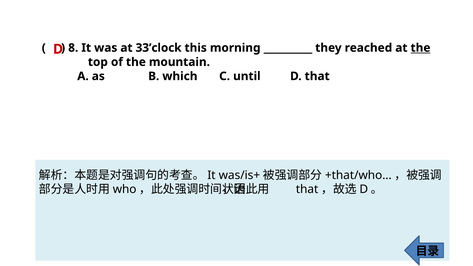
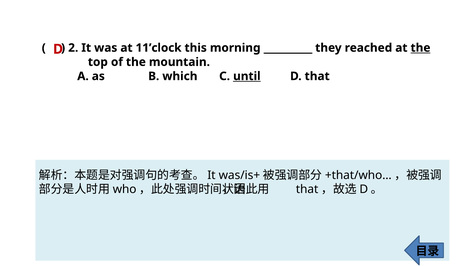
8: 8 -> 2
33’clock: 33’clock -> 11’clock
until underline: none -> present
